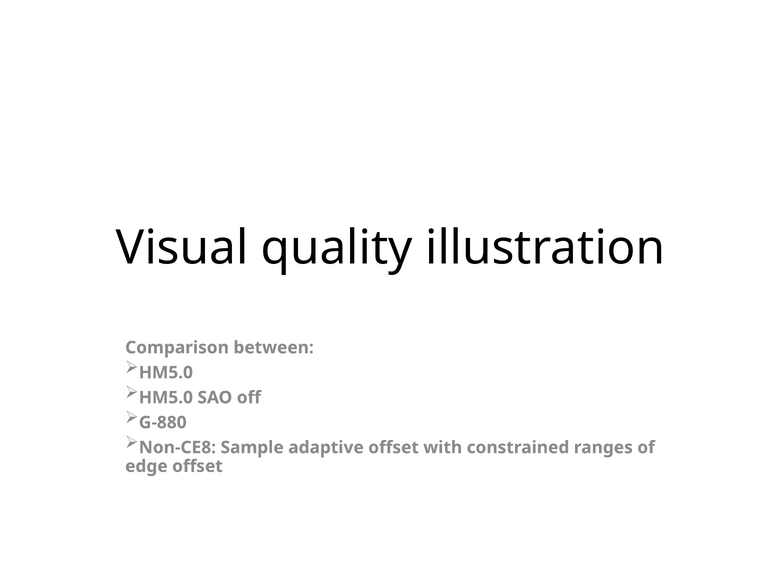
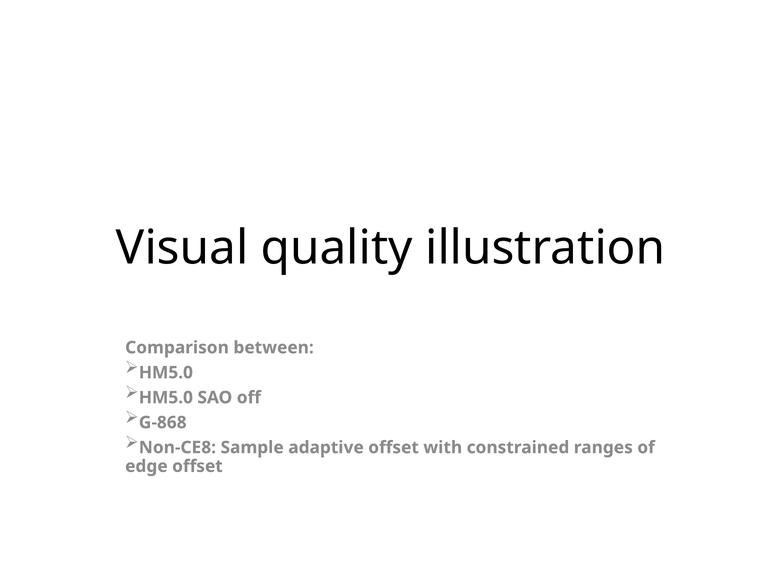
G-880: G-880 -> G-868
